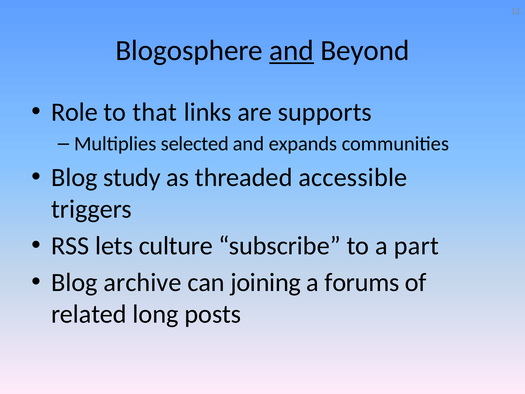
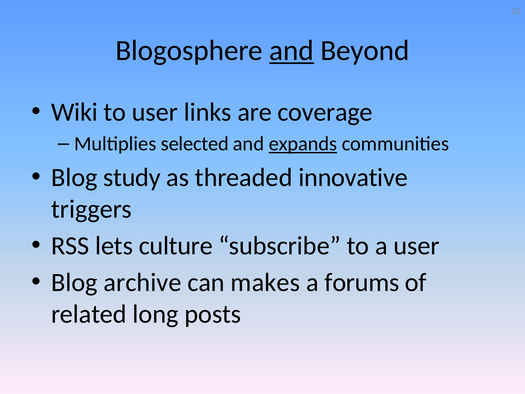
Role: Role -> Wiki
to that: that -> user
supports: supports -> coverage
expands underline: none -> present
accessible: accessible -> innovative
a part: part -> user
joining: joining -> makes
